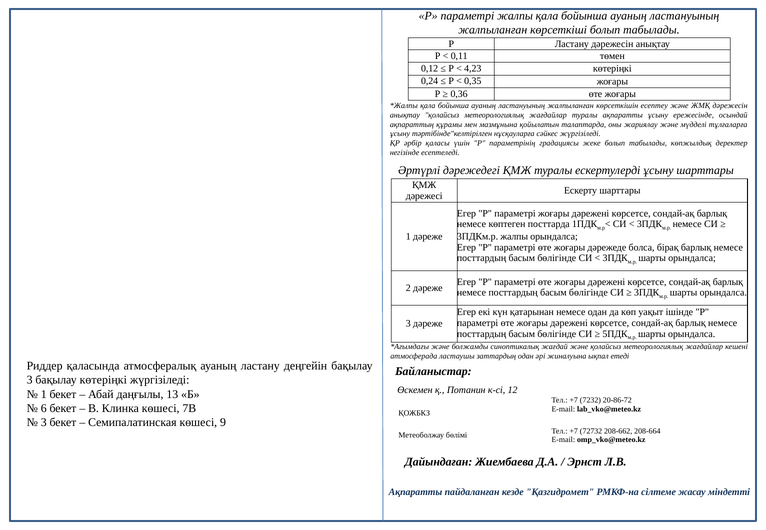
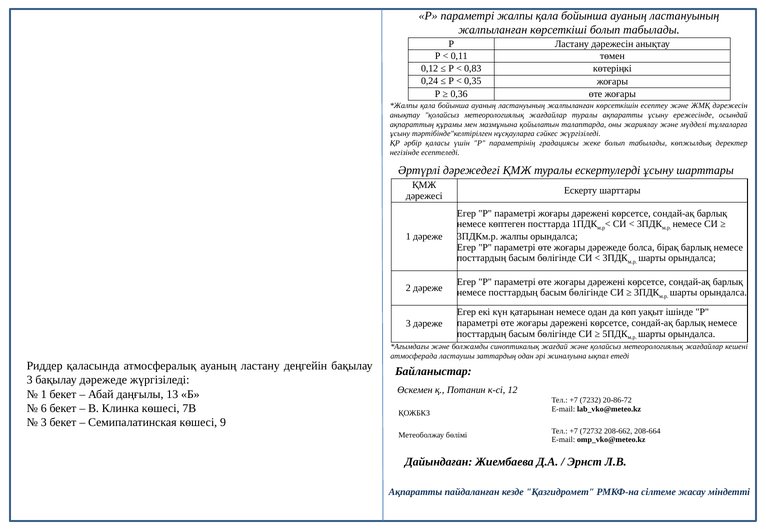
4,23: 4,23 -> 0,83
бақылау көтеріңкі: көтеріңкі -> дәрежеде
